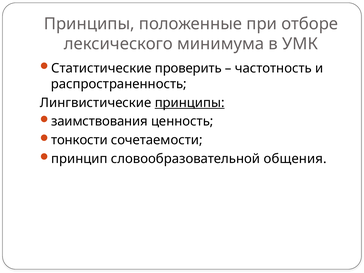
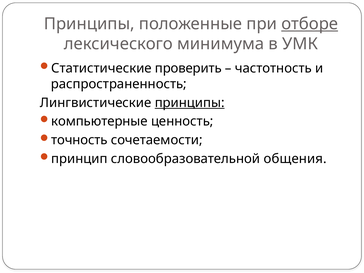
отборе underline: none -> present
заимствования: заимствования -> компьютерные
тонкости: тонкости -> точность
